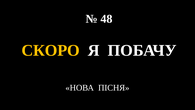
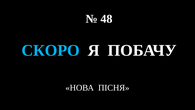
СКОРО colour: yellow -> light blue
